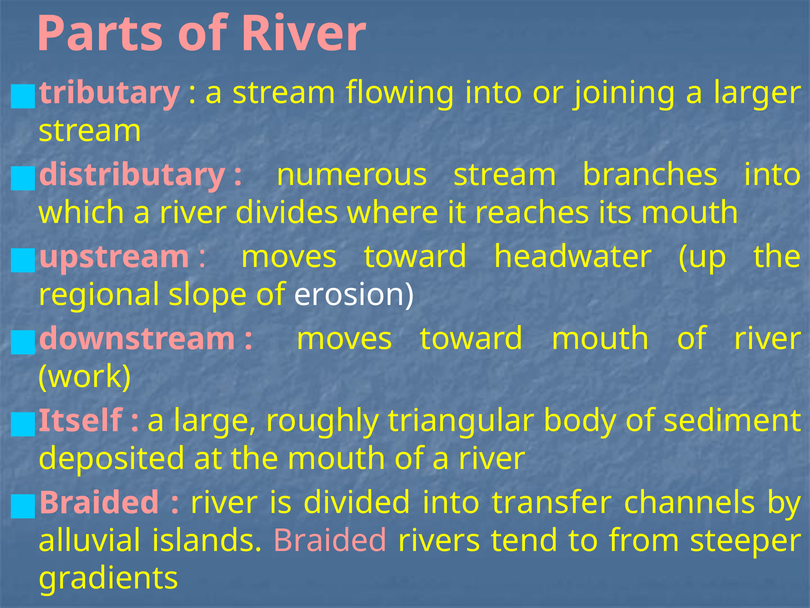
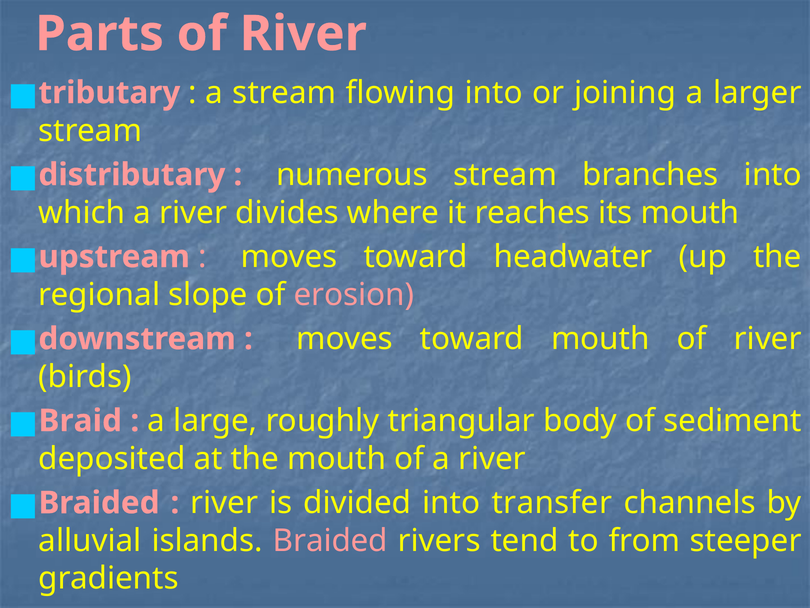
erosion colour: white -> pink
work: work -> birds
Itself: Itself -> Braid
